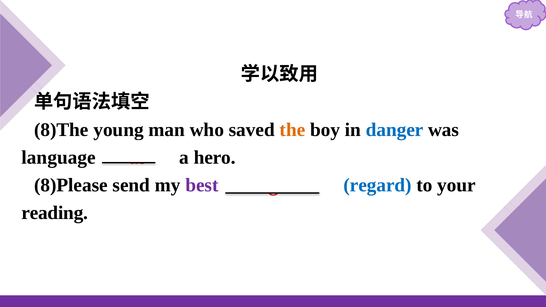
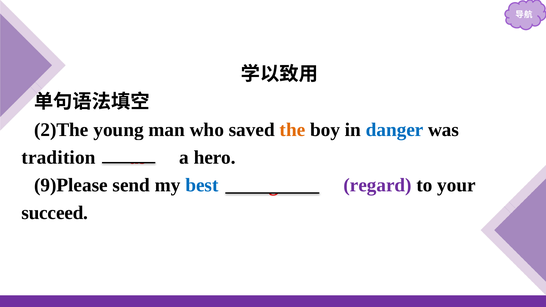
8)The: 8)The -> 2)The
language: language -> tradition
8)Please: 8)Please -> 9)Please
best colour: purple -> blue
regard colour: blue -> purple
reading: reading -> succeed
